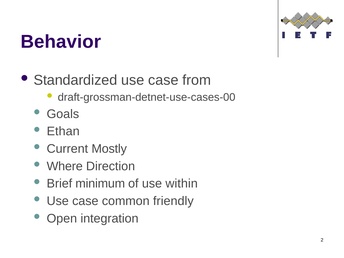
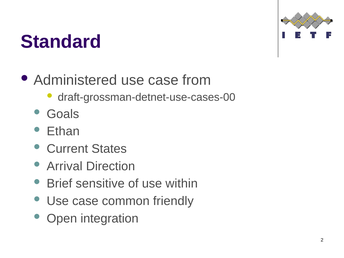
Behavior: Behavior -> Standard
Standardized: Standardized -> Administered
Mostly: Mostly -> States
Where: Where -> Arrival
minimum: minimum -> sensitive
